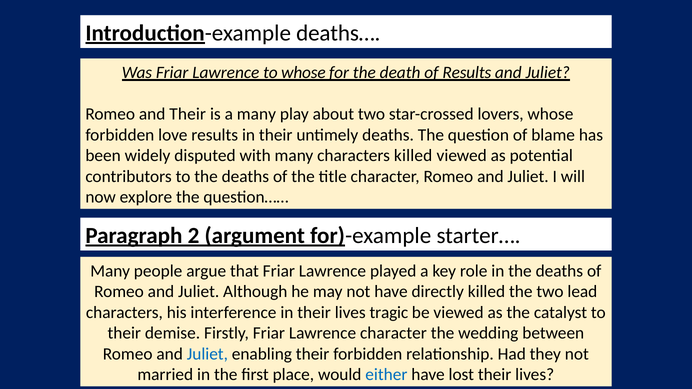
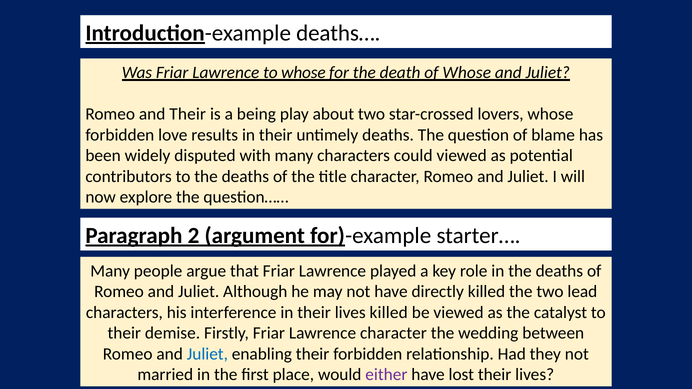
of Results: Results -> Whose
a many: many -> being
characters killed: killed -> could
lives tragic: tragic -> killed
either colour: blue -> purple
